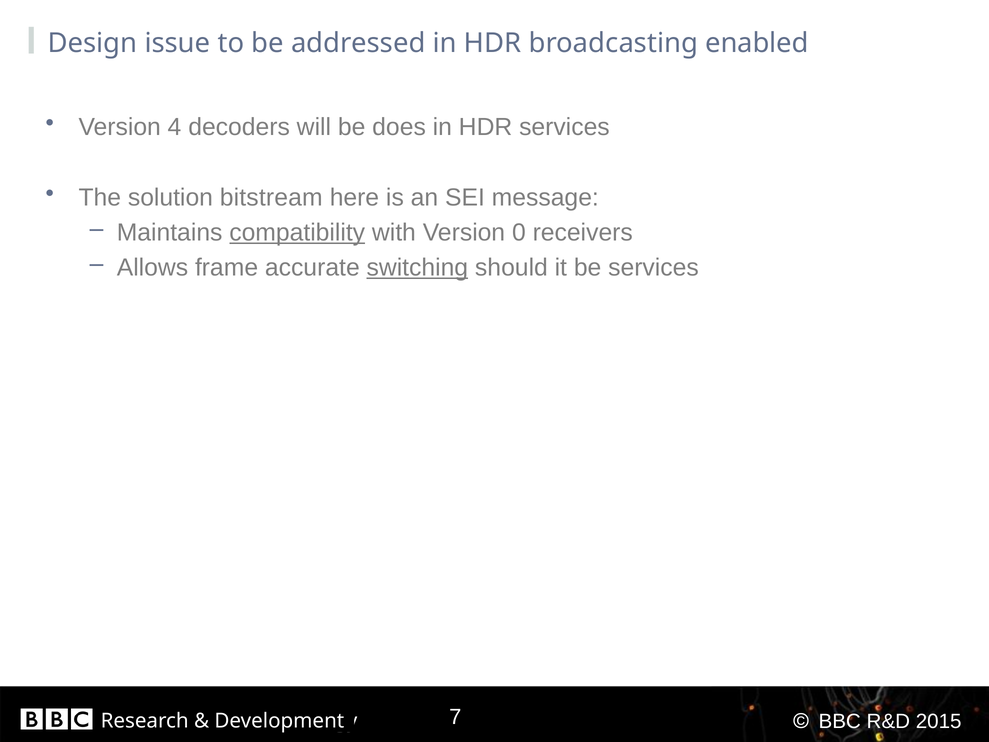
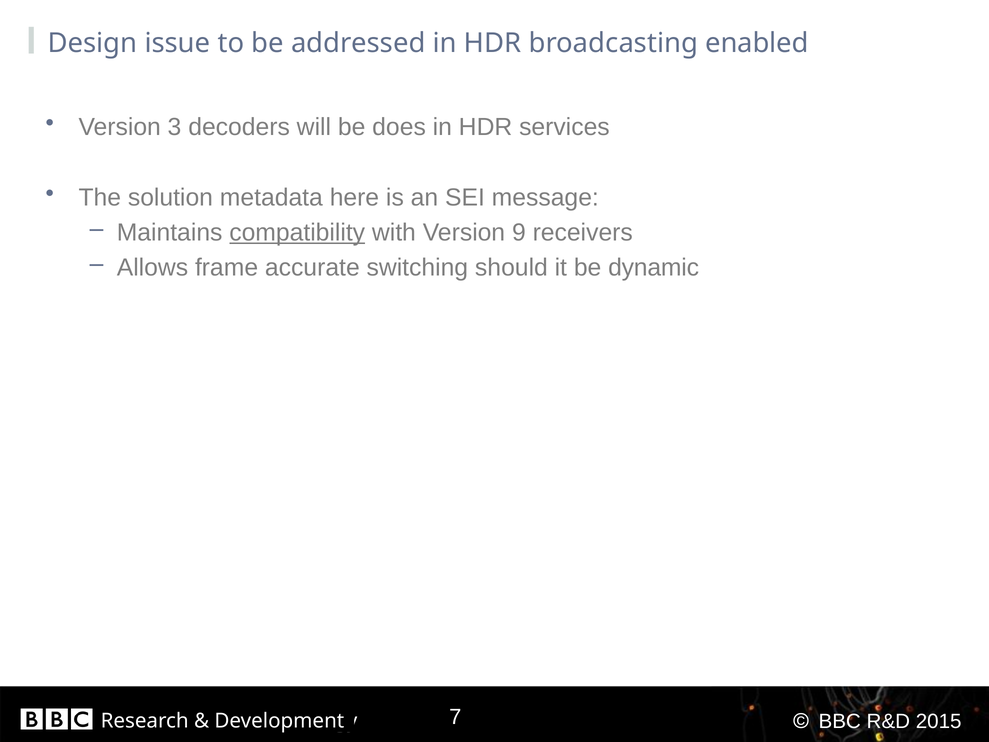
4: 4 -> 3
bitstream: bitstream -> metadata
0: 0 -> 9
switching underline: present -> none
be services: services -> dynamic
